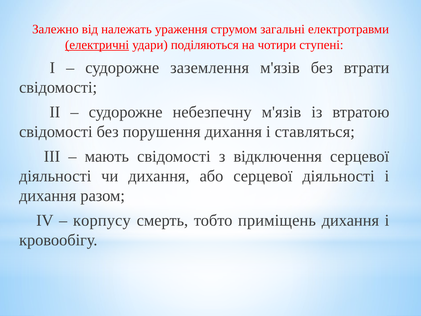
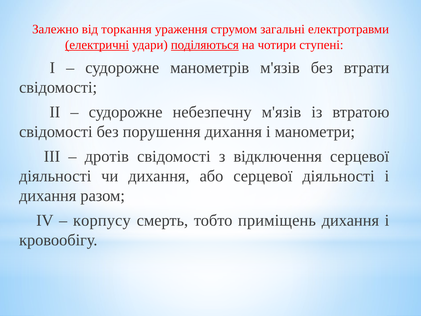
належать: належать -> торкання
поділяються underline: none -> present
заземлення: заземлення -> манометрів
ставляться: ставляться -> манометри
мають: мають -> дротів
